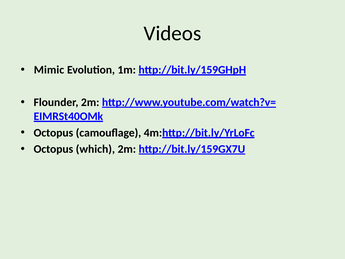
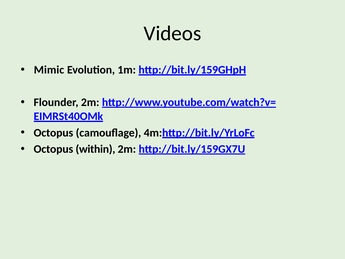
which: which -> within
